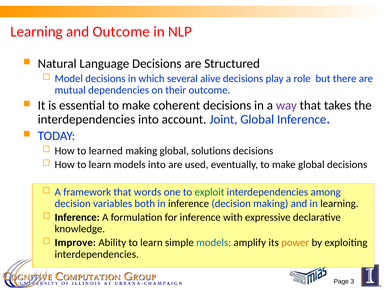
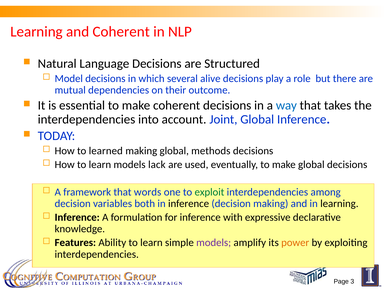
and Outcome: Outcome -> Coherent
way colour: purple -> blue
solutions: solutions -> methods
models into: into -> lack
Improve: Improve -> Features
models at (214, 243) colour: blue -> purple
